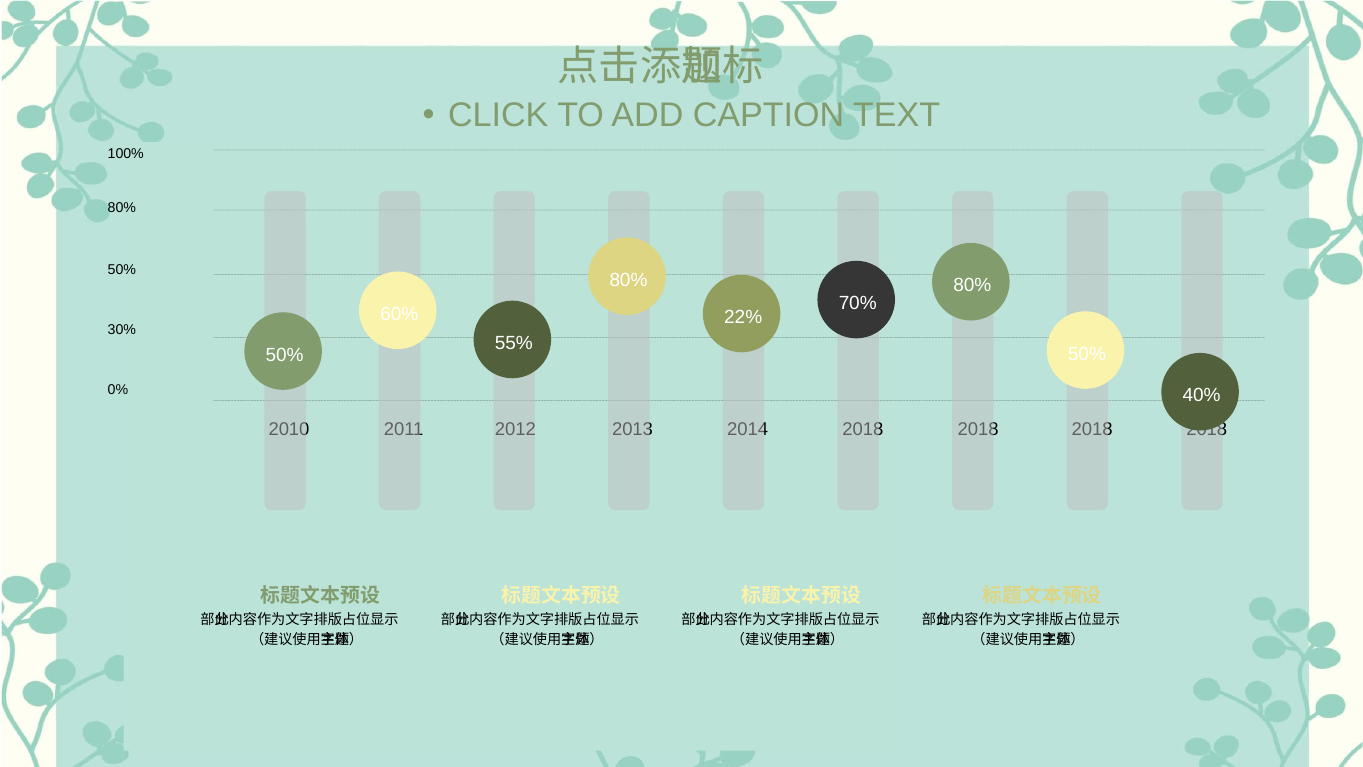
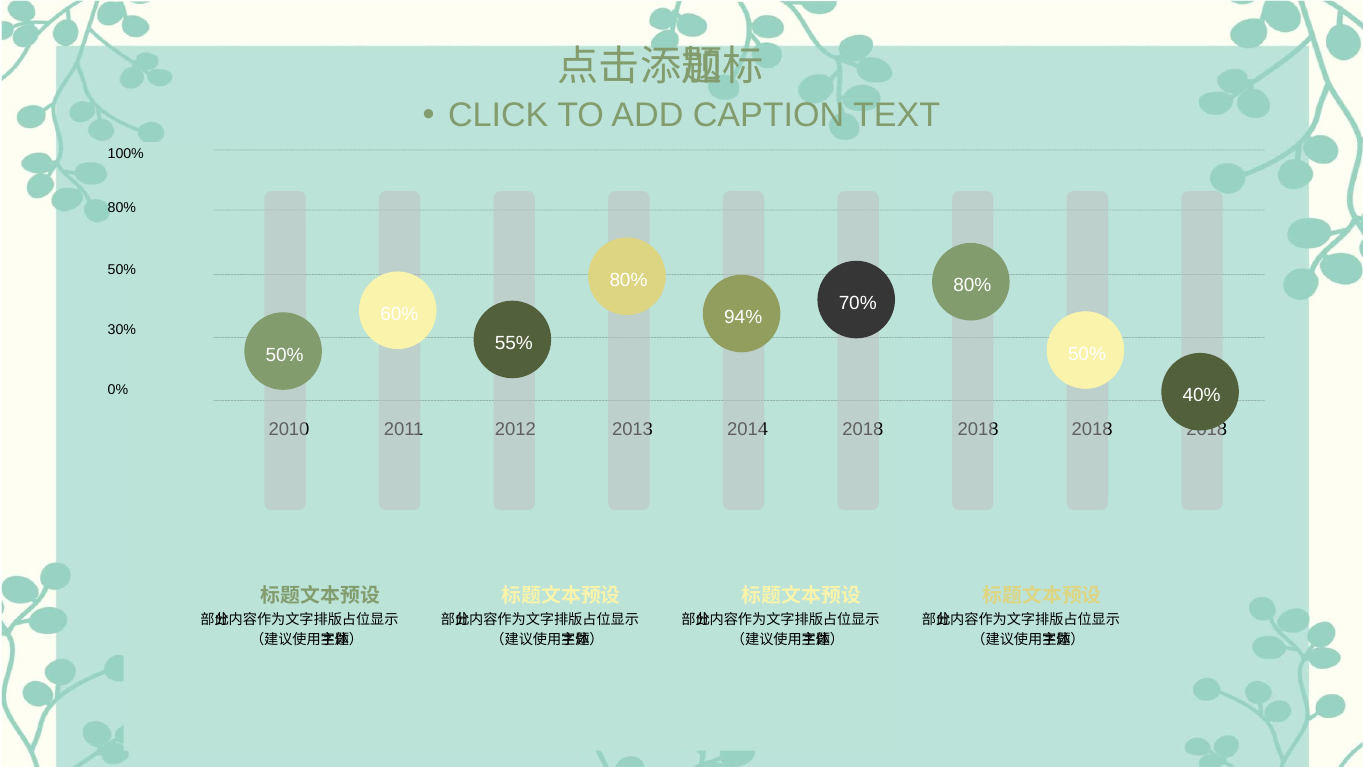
22%: 22% -> 94%
